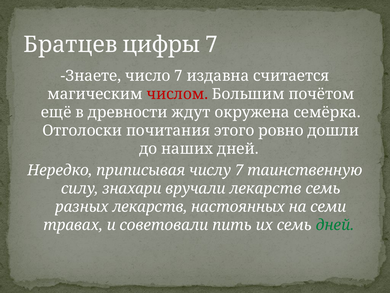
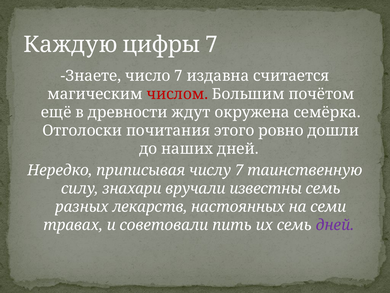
Братцев: Братцев -> Каждую
вручали лекарств: лекарств -> известны
дней at (335, 225) colour: green -> purple
